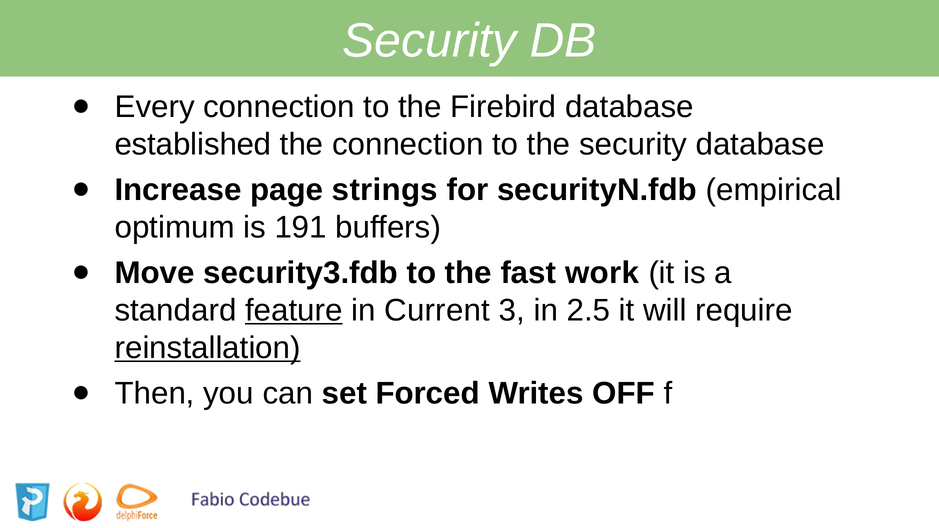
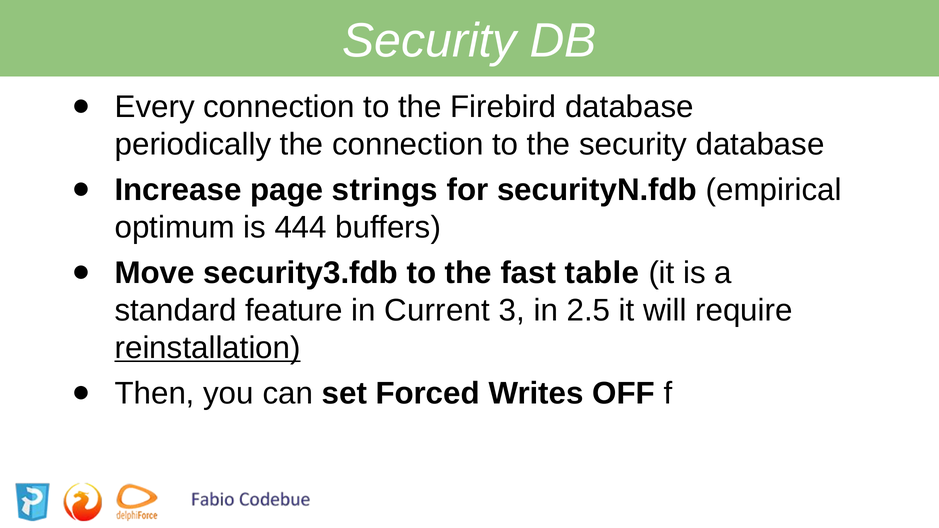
established: established -> periodically
191: 191 -> 444
work: work -> table
feature underline: present -> none
